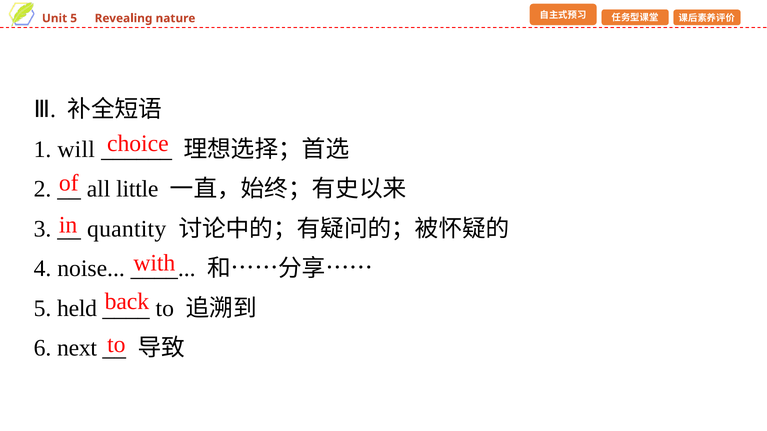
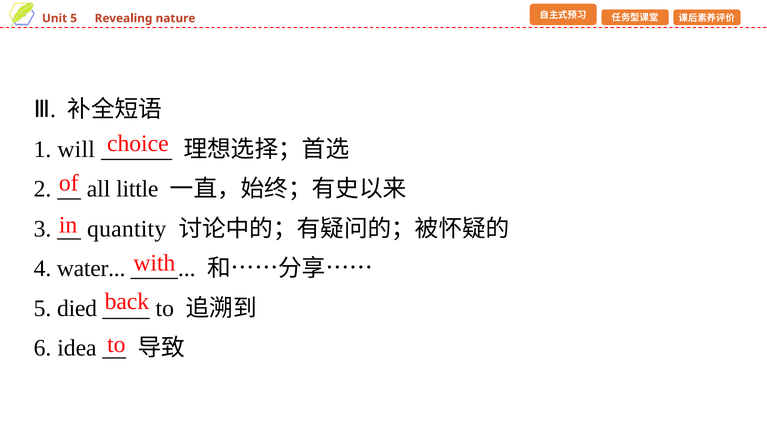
noise: noise -> water
held: held -> died
next: next -> idea
